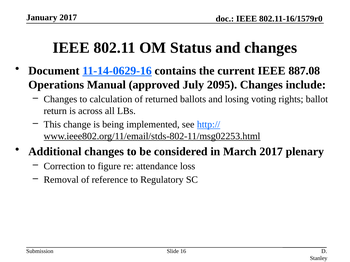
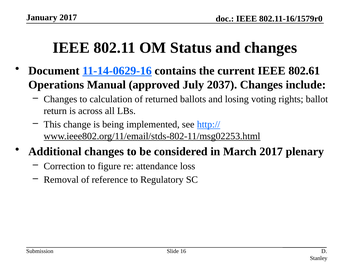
887.08: 887.08 -> 802.61
2095: 2095 -> 2037
